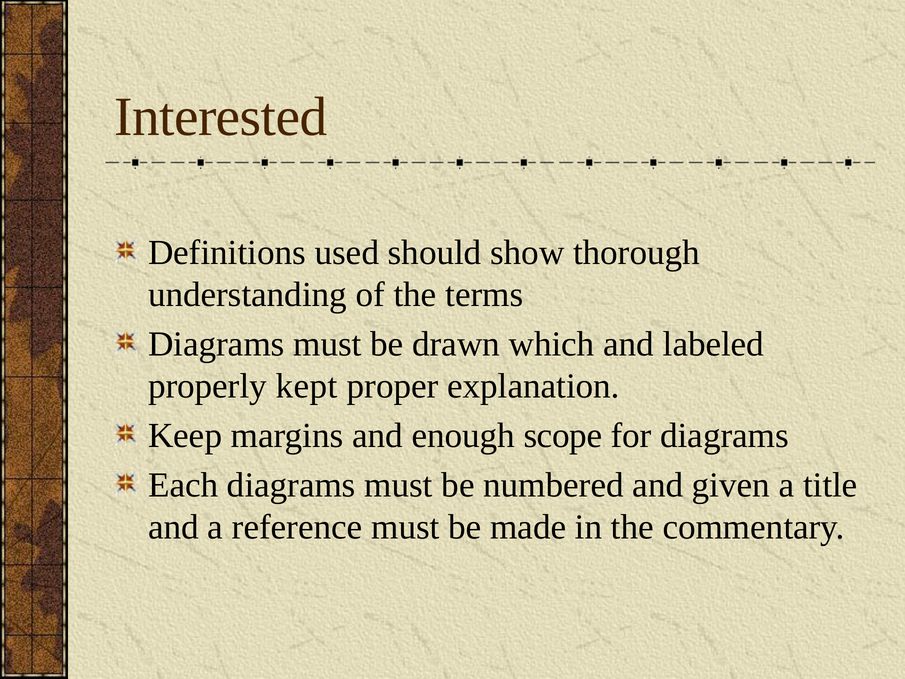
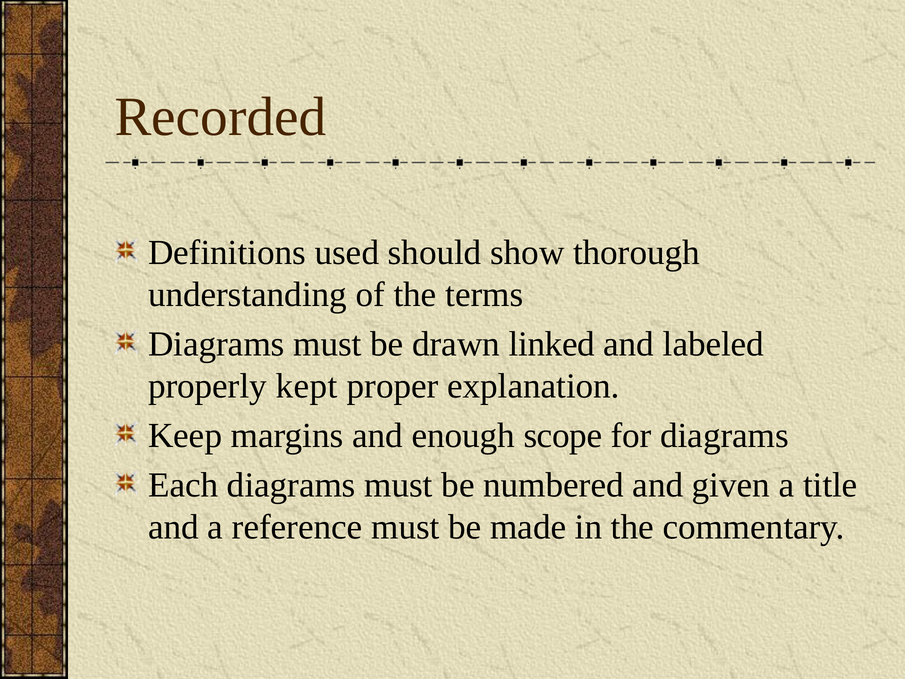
Interested: Interested -> Recorded
which: which -> linked
